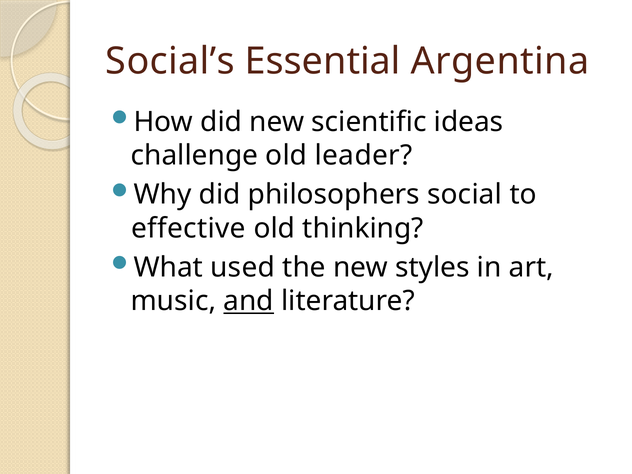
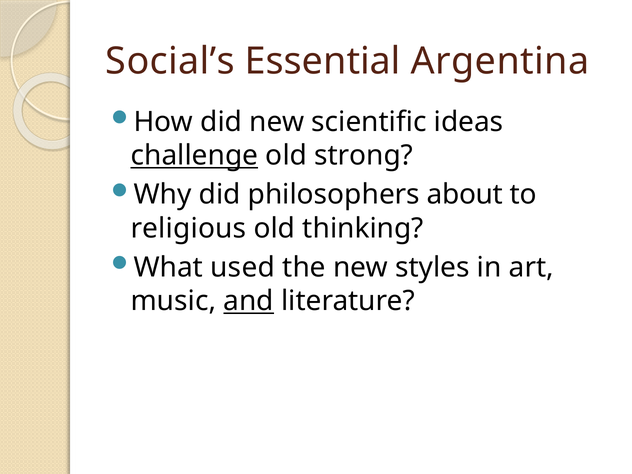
challenge underline: none -> present
leader: leader -> strong
social: social -> about
effective: effective -> religious
